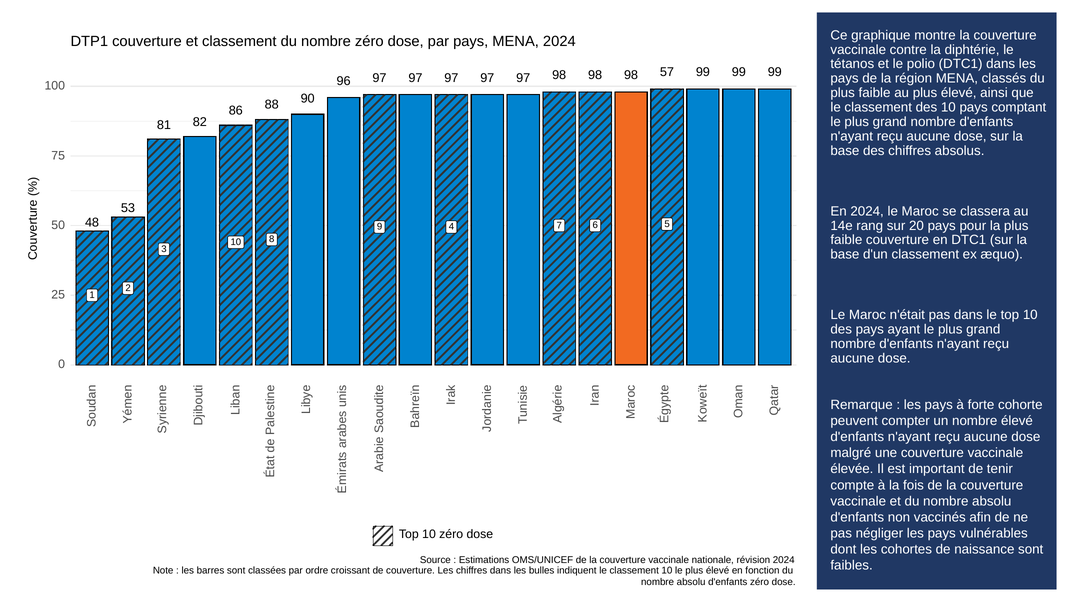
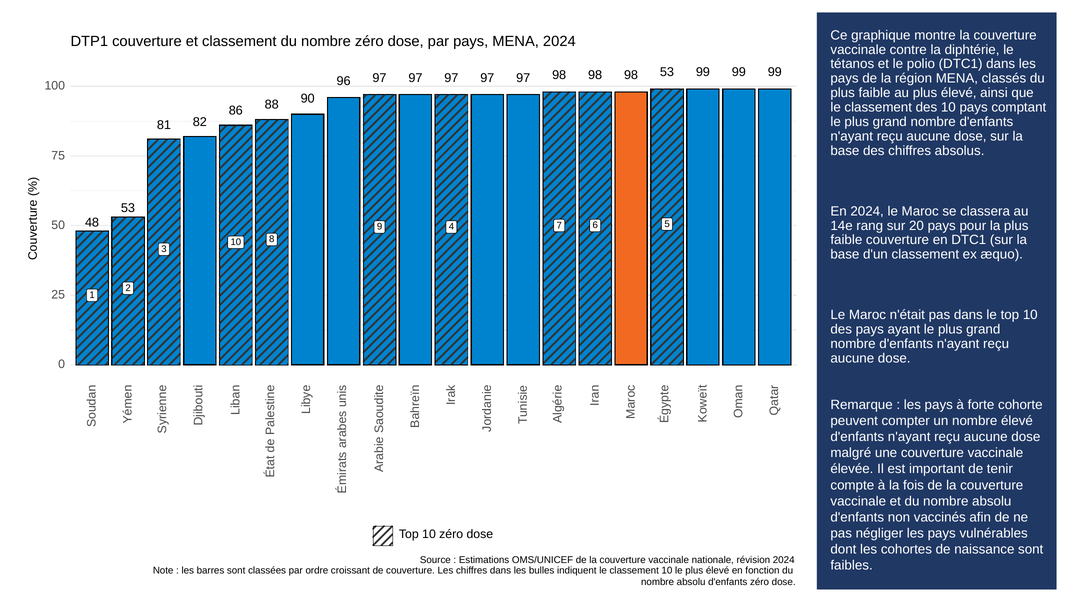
98 57: 57 -> 53
